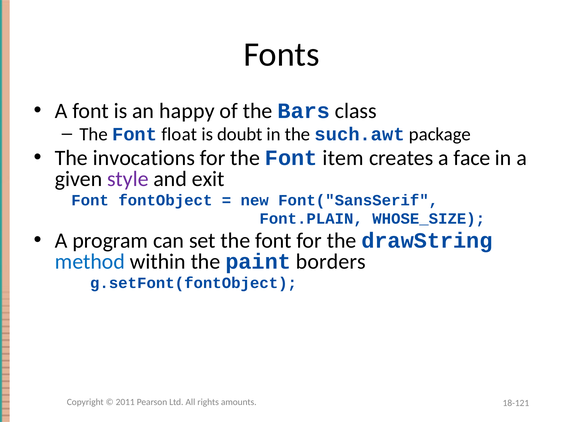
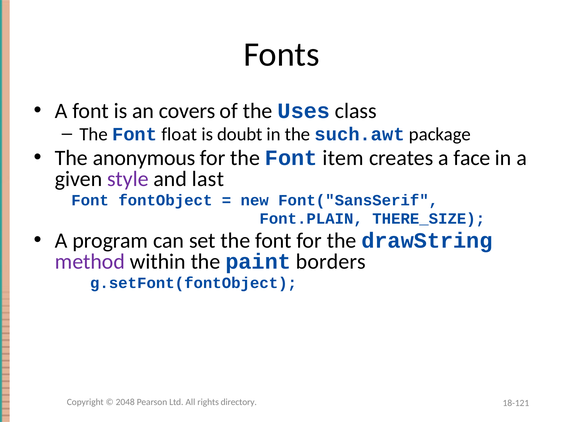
happy: happy -> covers
Bars: Bars -> Uses
invocations: invocations -> anonymous
exit: exit -> last
WHOSE_SIZE: WHOSE_SIZE -> THERE_SIZE
method colour: blue -> purple
2011: 2011 -> 2048
amounts: amounts -> directory
